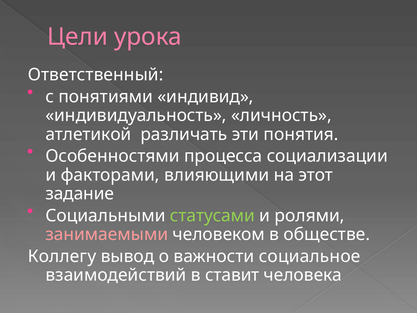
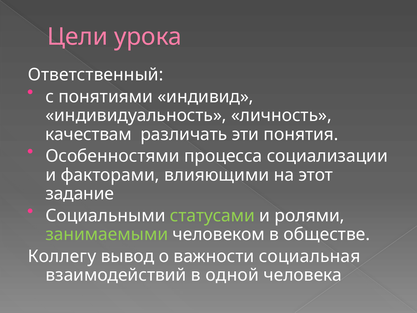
атлетикой: атлетикой -> качествам
занимаемыми colour: pink -> light green
социальное: социальное -> социальная
ставит: ставит -> одной
